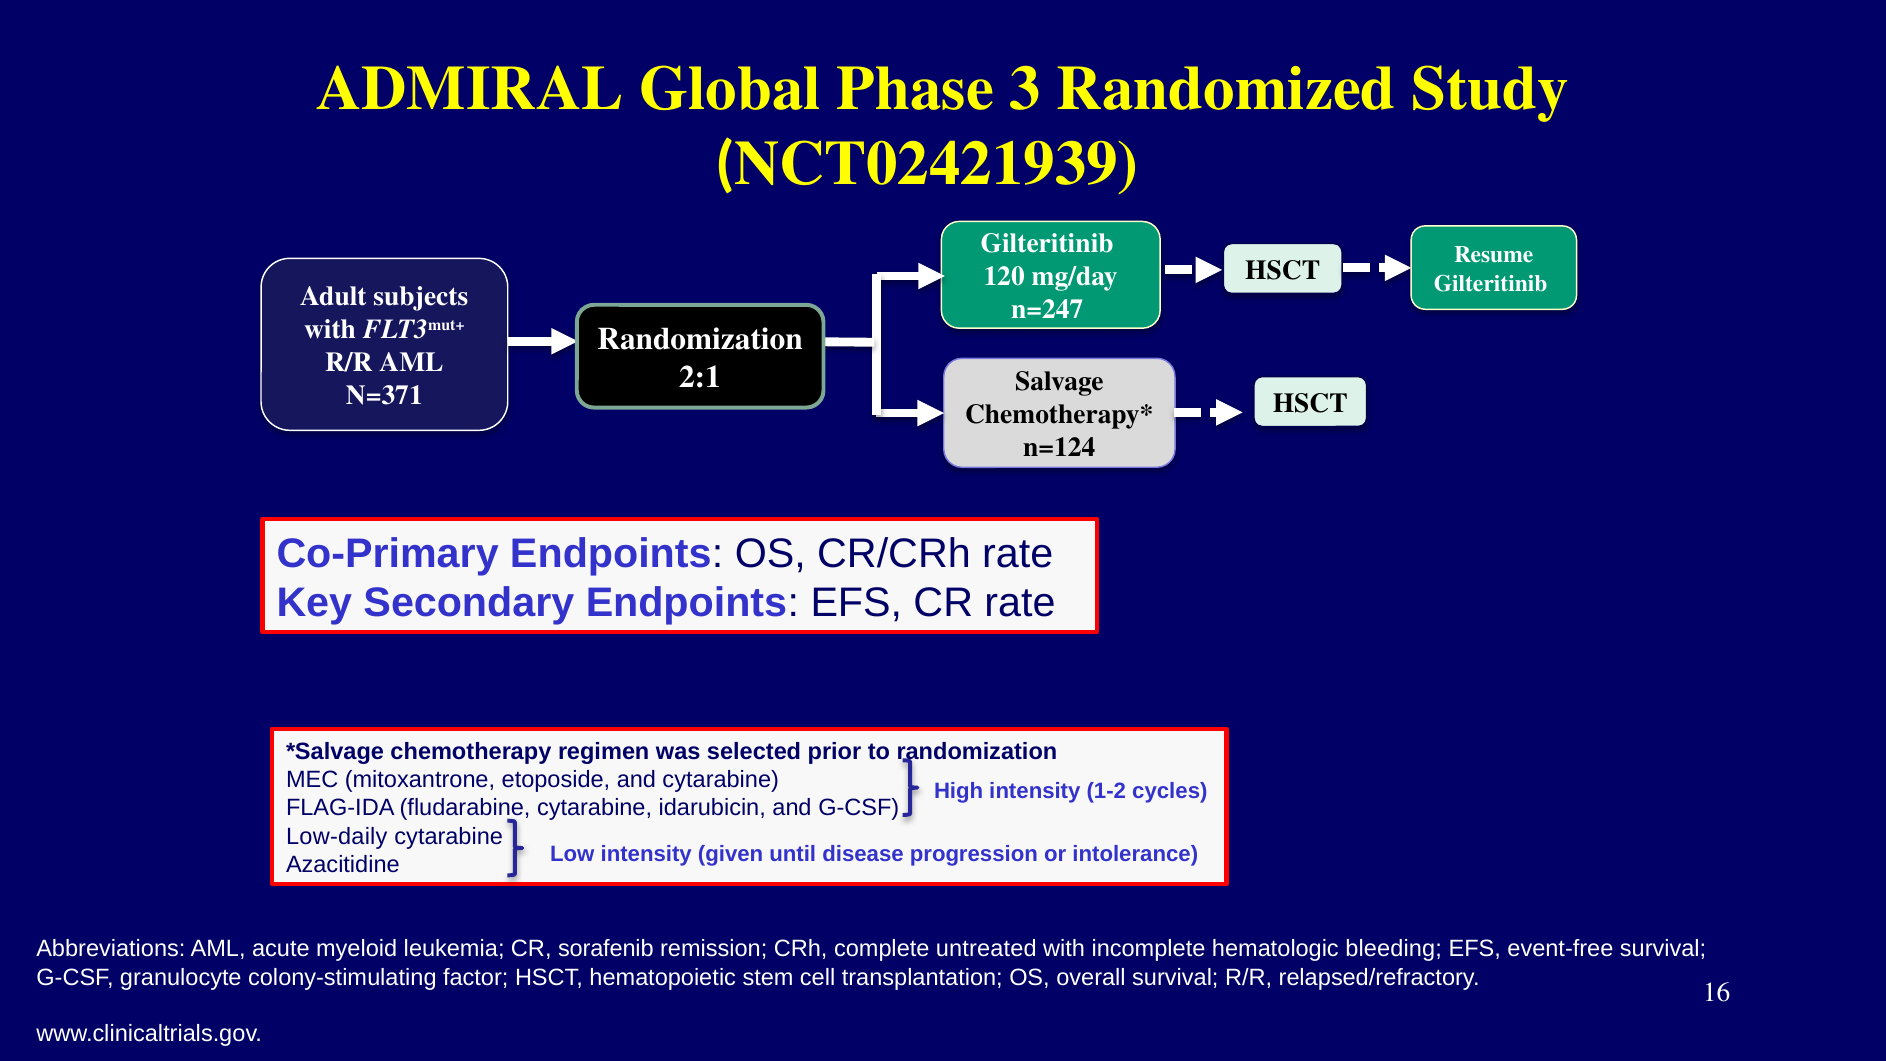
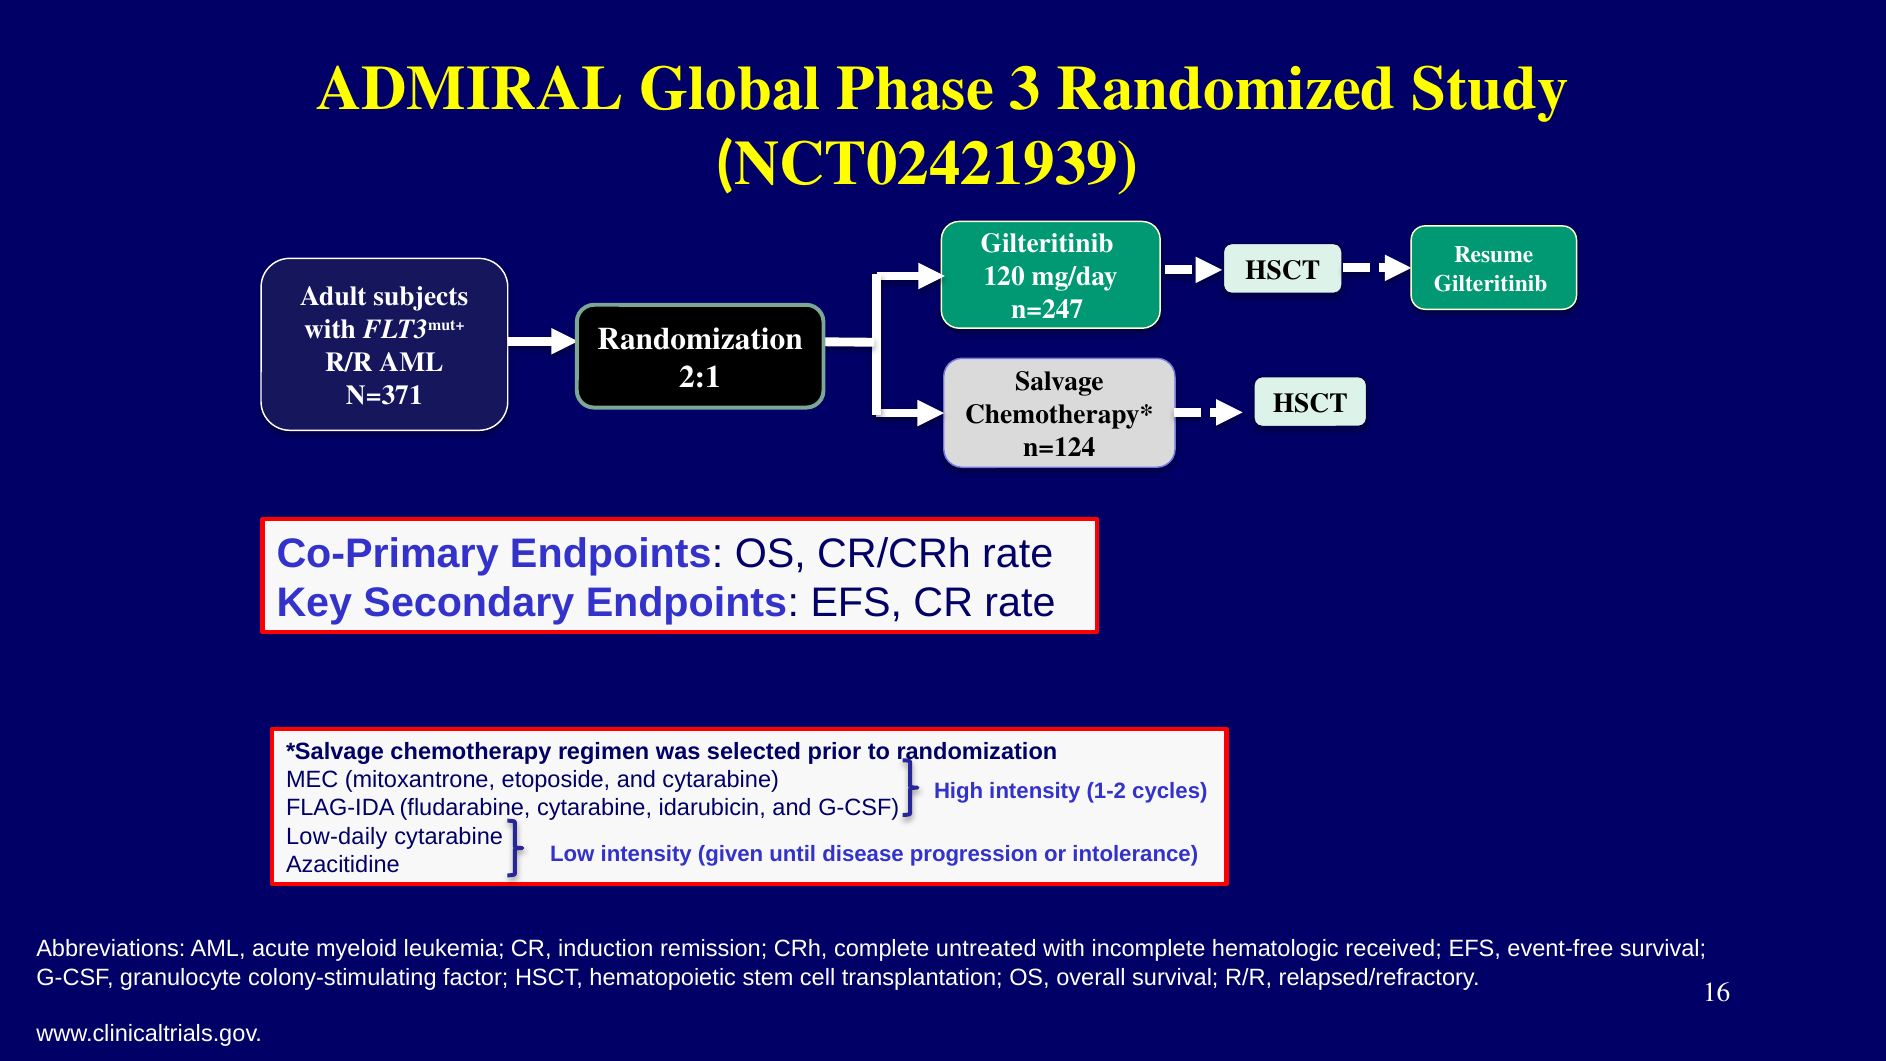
sorafenib: sorafenib -> induction
bleeding: bleeding -> received
